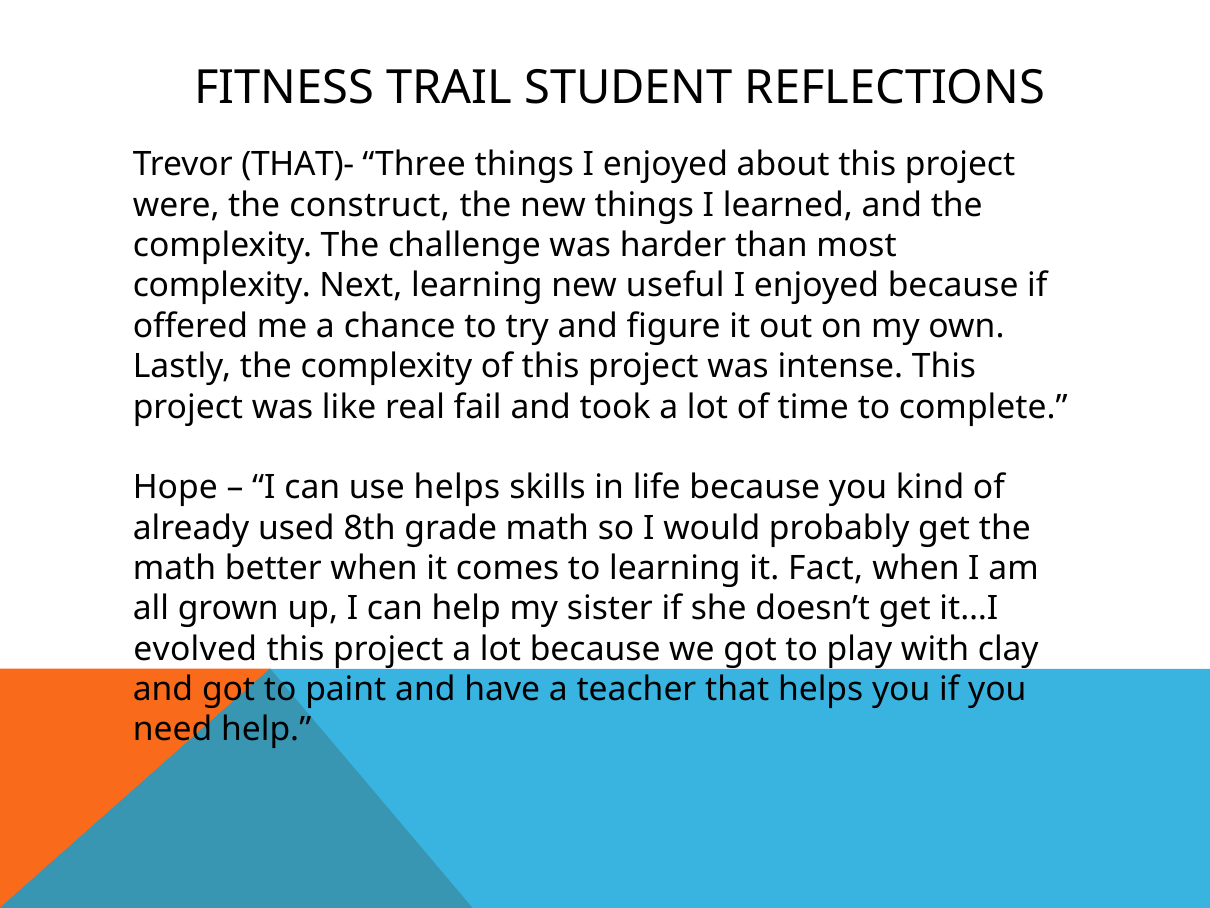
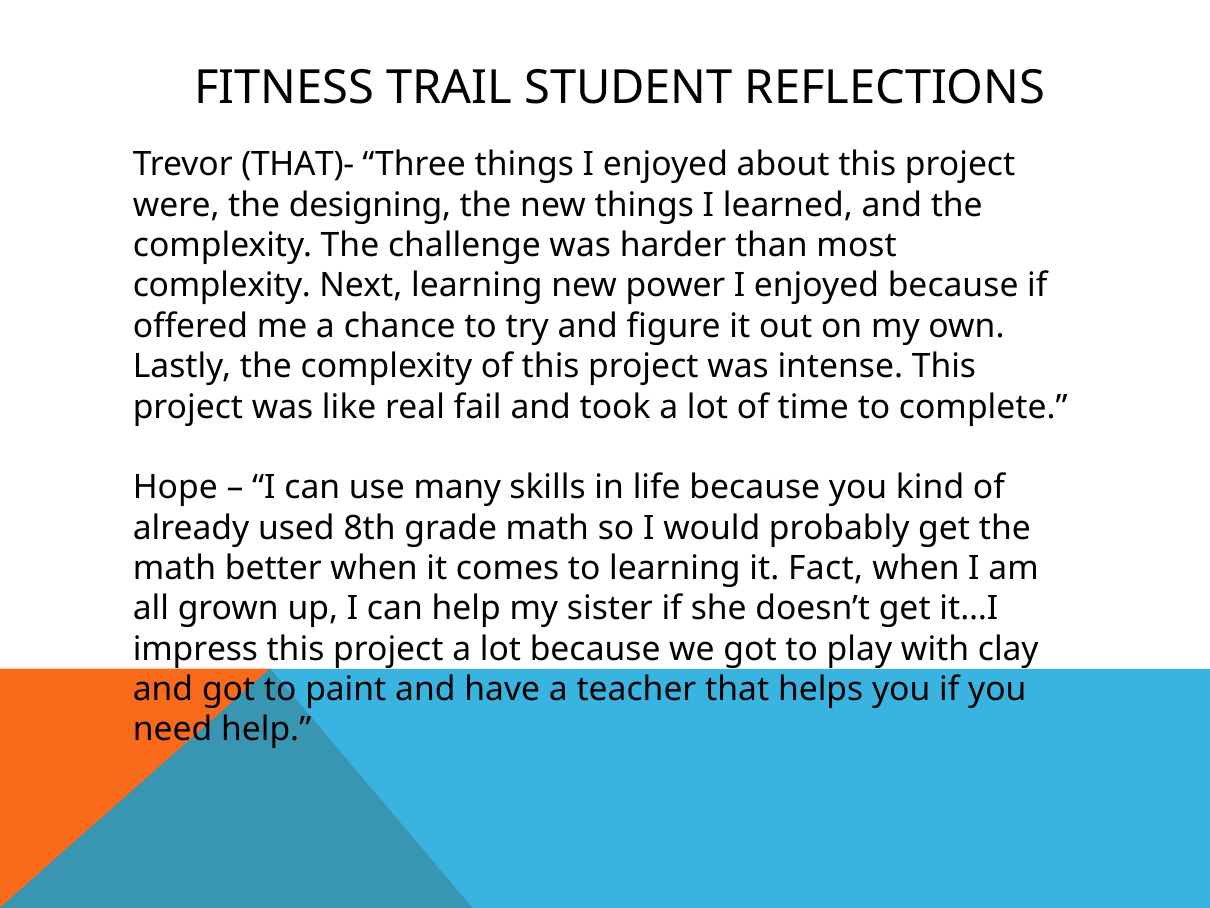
construct: construct -> designing
useful: useful -> power
use helps: helps -> many
evolved: evolved -> impress
